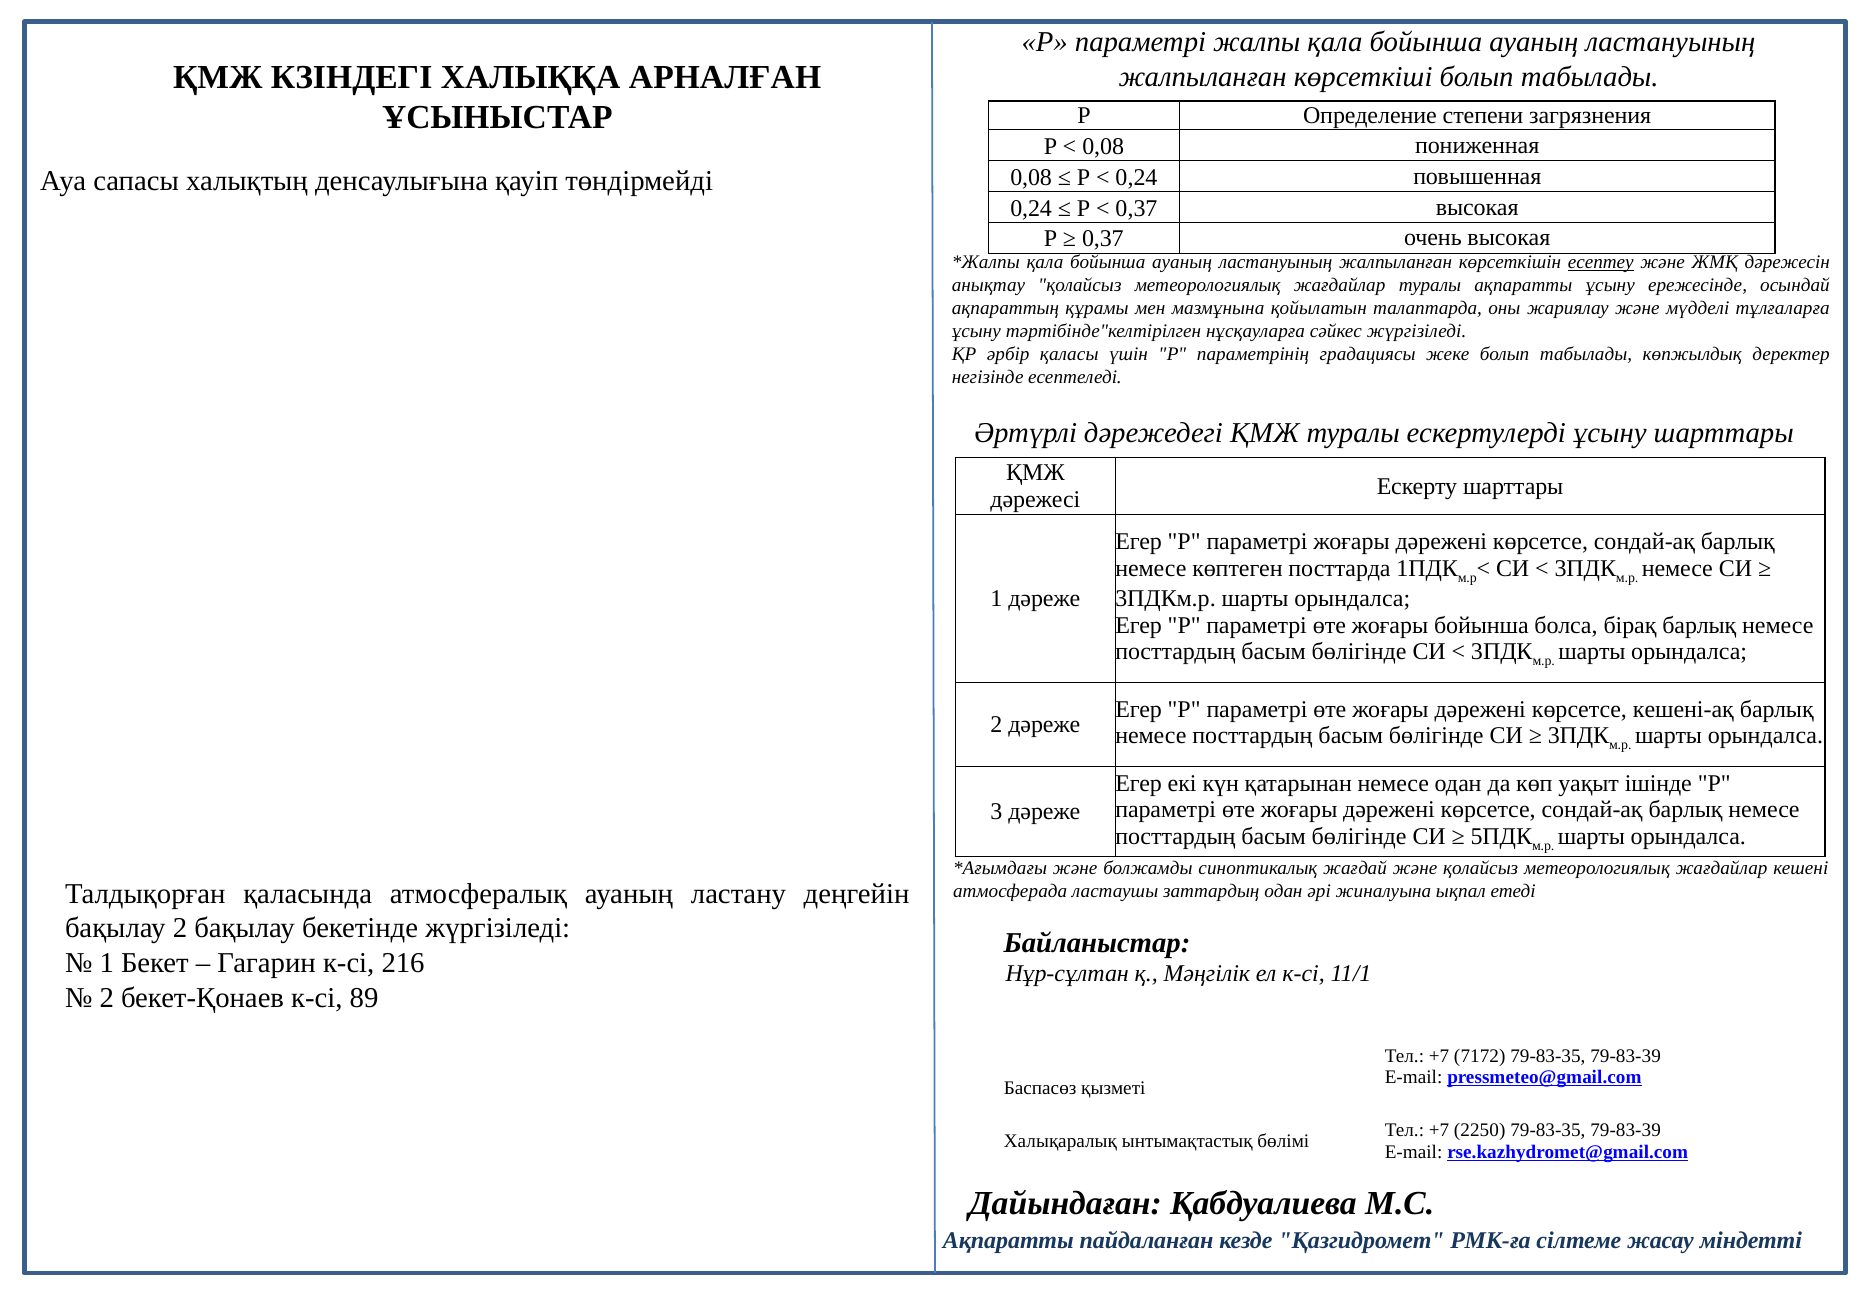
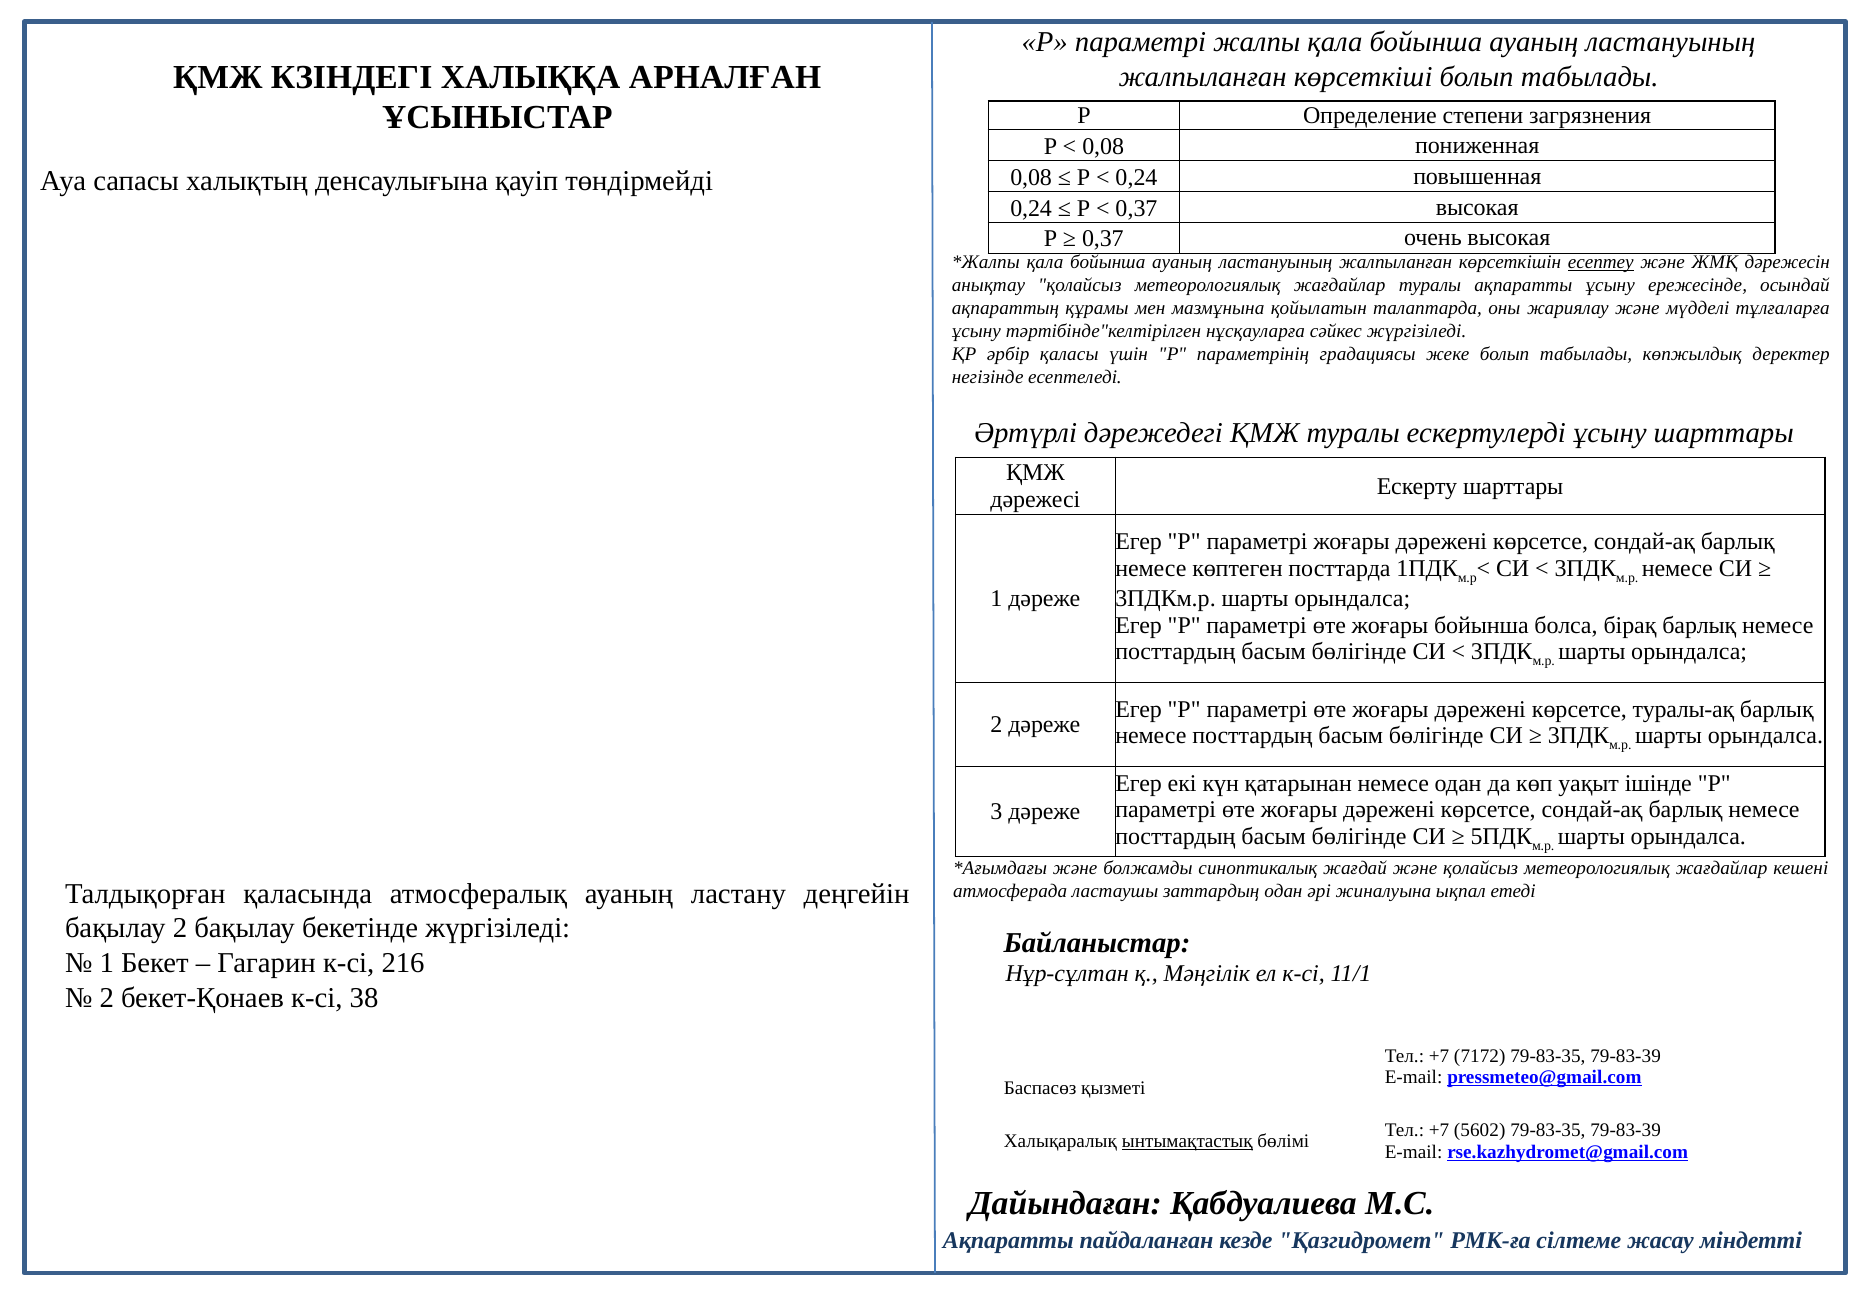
кешені-ақ: кешені-ақ -> туралы-ақ
89: 89 -> 38
2250: 2250 -> 5602
ынтымақтастық underline: none -> present
